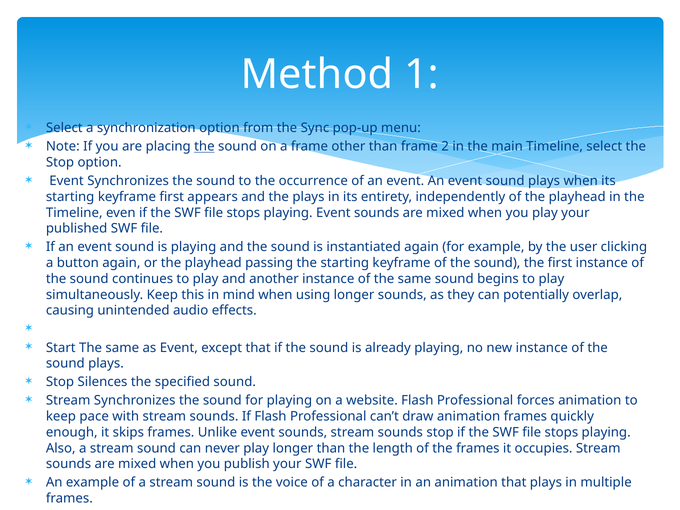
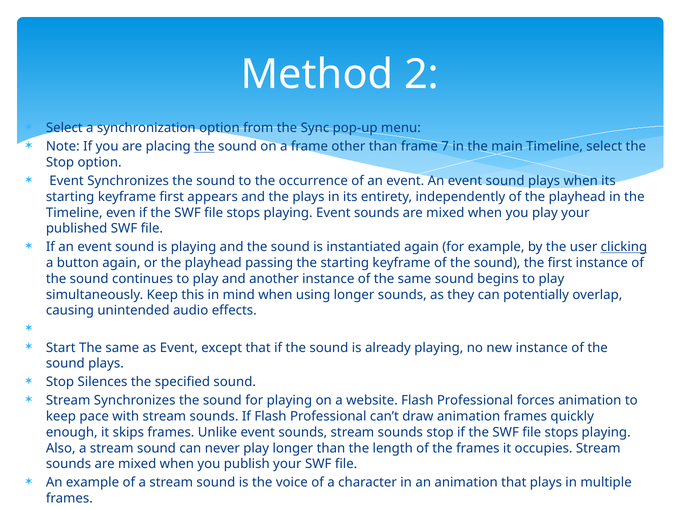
1: 1 -> 2
2: 2 -> 7
clicking underline: none -> present
